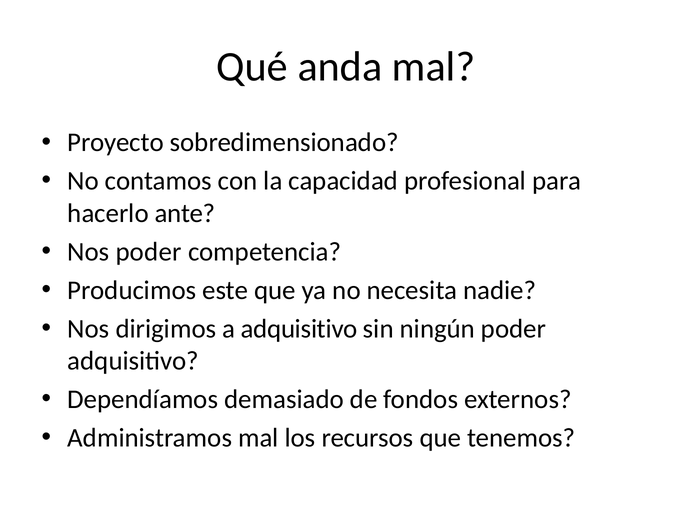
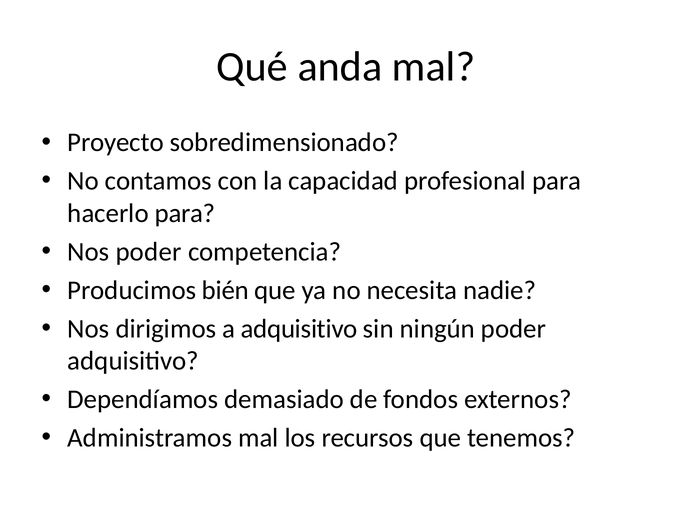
hacerlo ante: ante -> para
este: este -> bién
